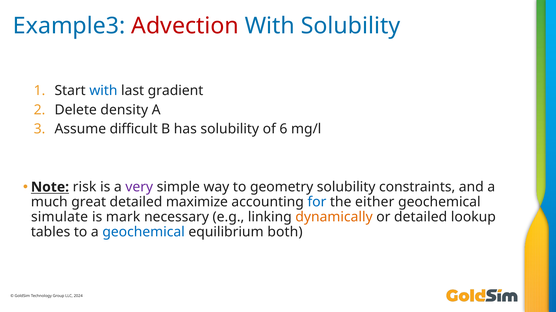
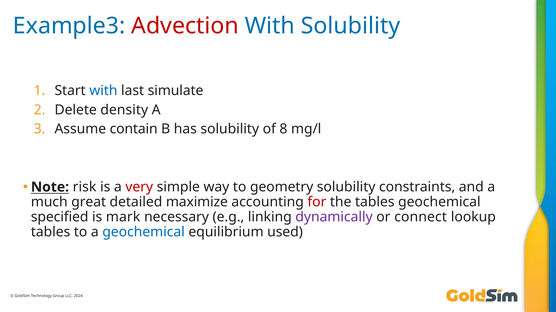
gradient: gradient -> simulate
difficult: difficult -> contain
6: 6 -> 8
very colour: purple -> red
for colour: blue -> red
the either: either -> tables
simulate: simulate -> specified
dynamically colour: orange -> purple
or detailed: detailed -> connect
both: both -> used
